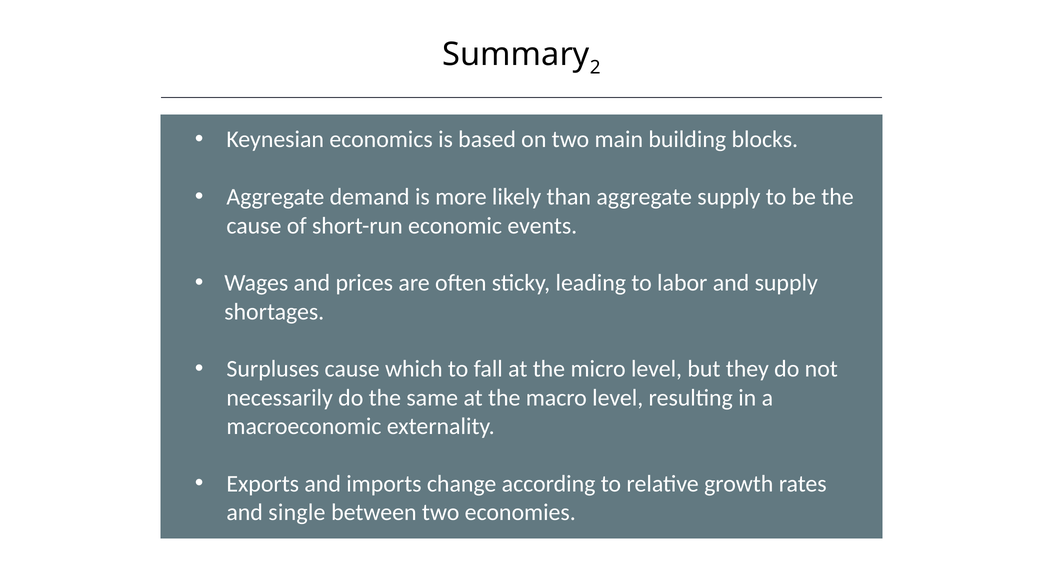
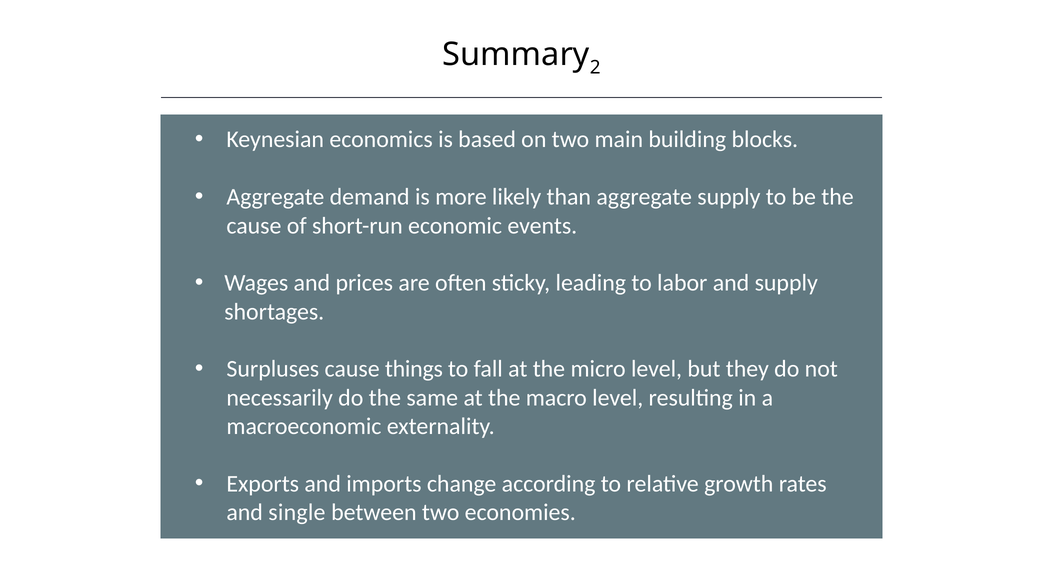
which: which -> things
